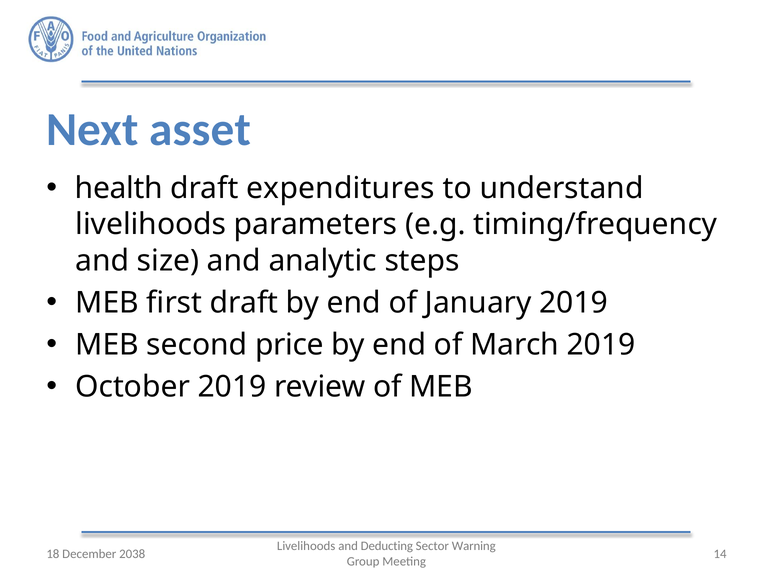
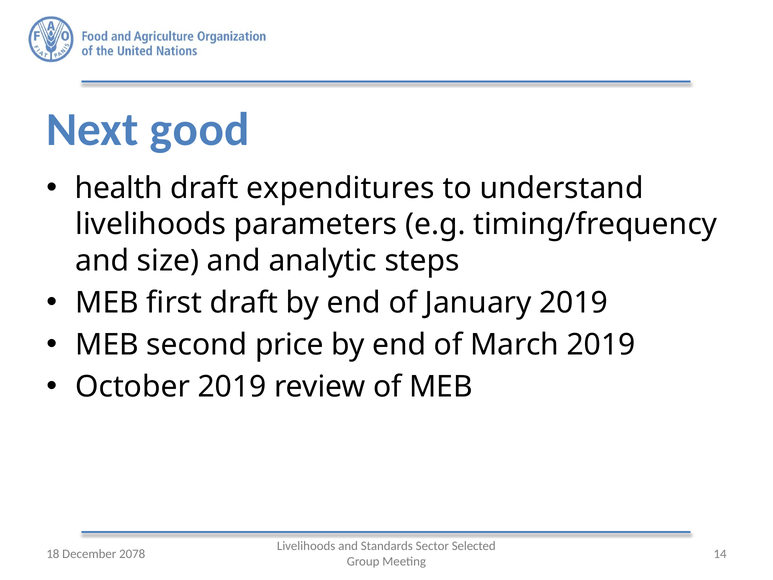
asset: asset -> good
Deducting: Deducting -> Standards
Warning: Warning -> Selected
2038: 2038 -> 2078
